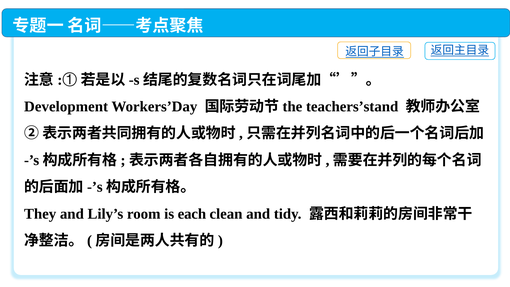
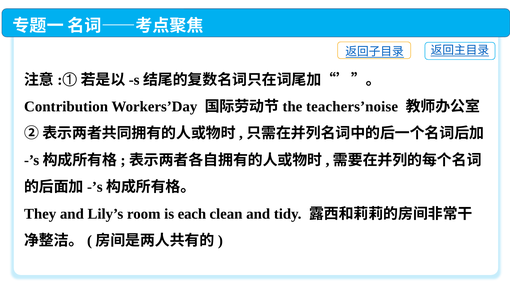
Development: Development -> Contribution
teachers’stand: teachers’stand -> teachers’noise
